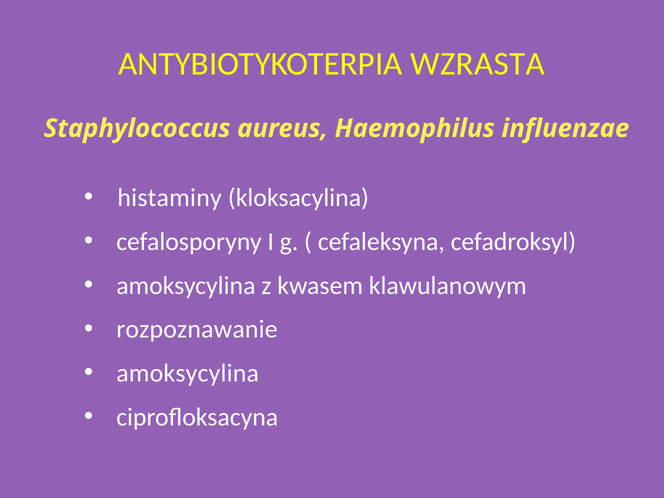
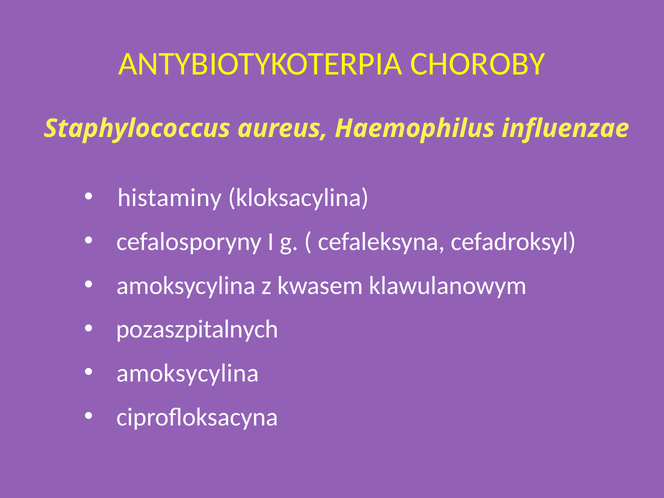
WZRASTA: WZRASTA -> CHOROBY
rozpoznawanie: rozpoznawanie -> pozaszpitalnych
